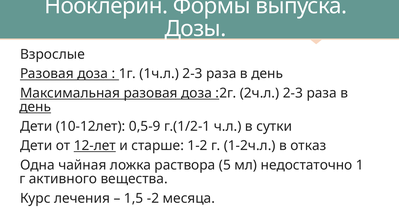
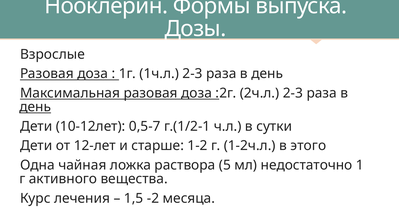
0,5-9: 0,5-9 -> 0,5-7
12-лет underline: present -> none
отказ: отказ -> этого
